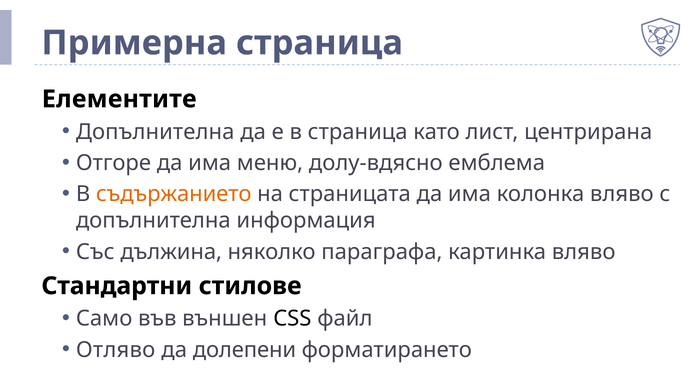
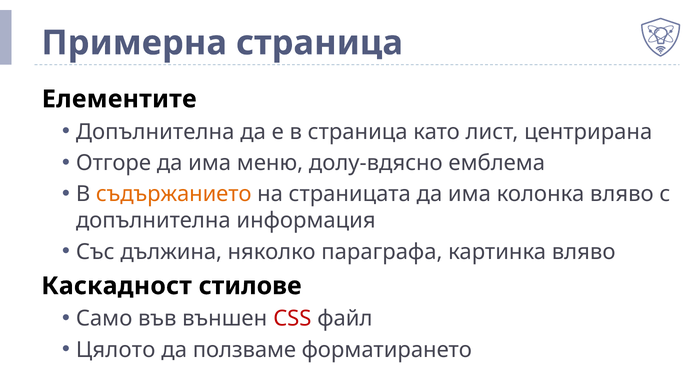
Стандартни: Стандартни -> Каскадност
CSS colour: black -> red
Отляво: Отляво -> Цялото
долепени: долепени -> ползваме
